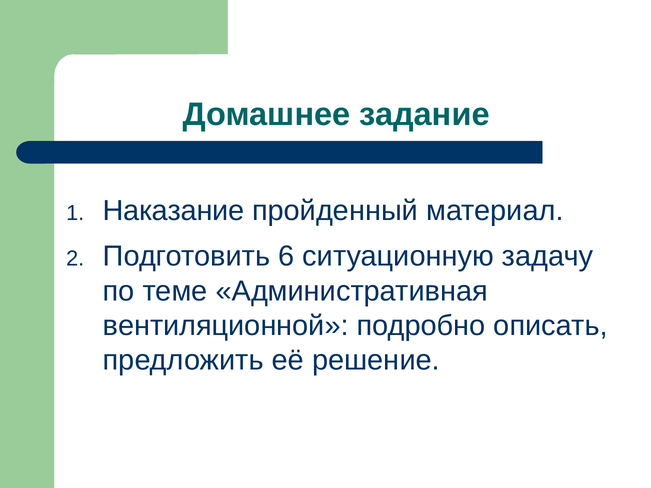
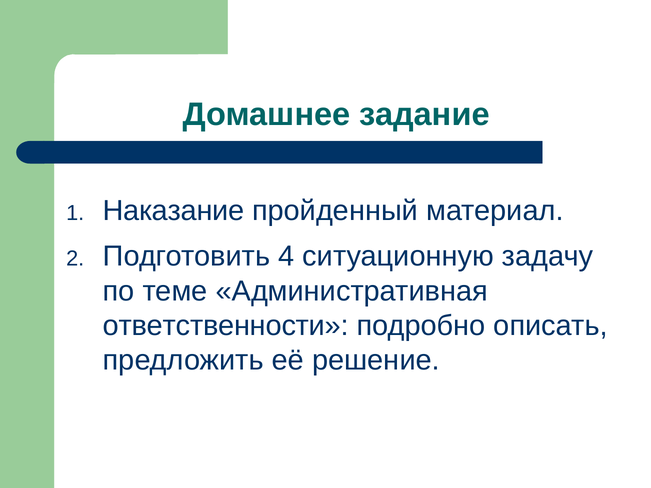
6: 6 -> 4
вентиляционной: вентиляционной -> ответственности
